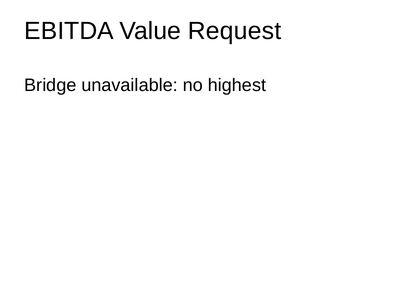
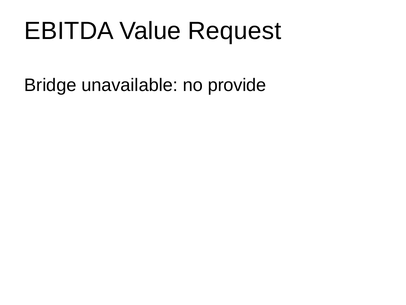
highest: highest -> provide
